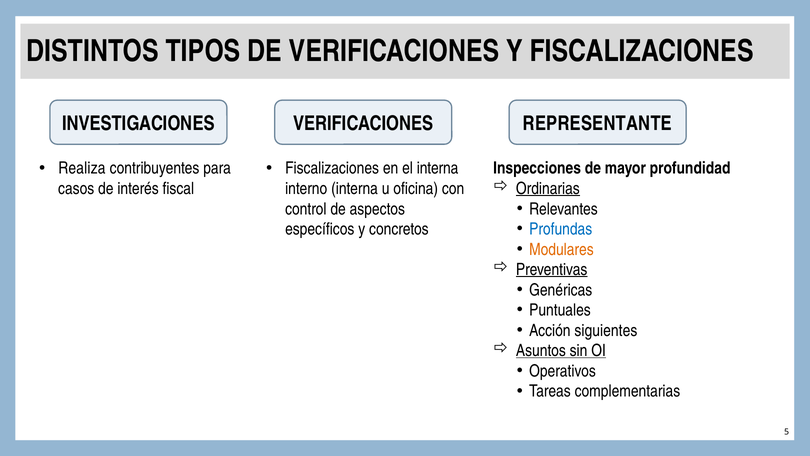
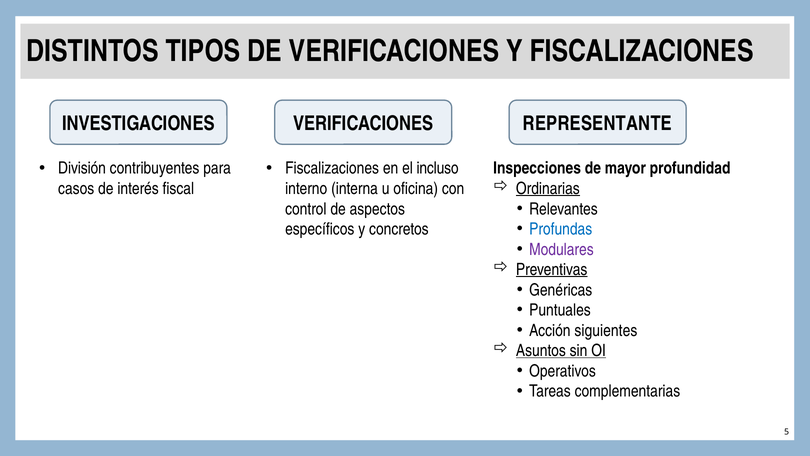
Realiza: Realiza -> División
el interna: interna -> incluso
Modulares colour: orange -> purple
